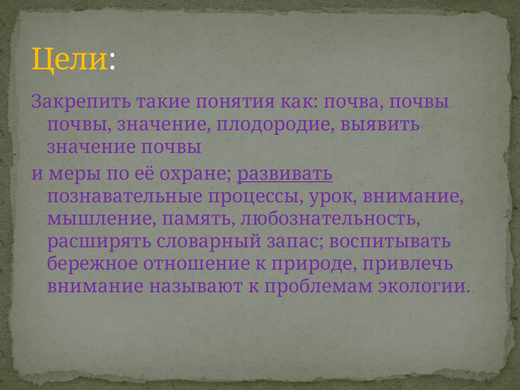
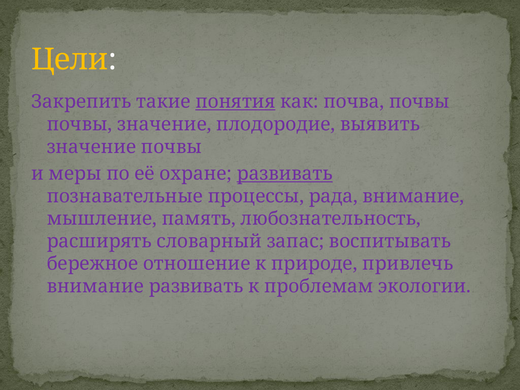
понятия underline: none -> present
урок: урок -> рада
внимание называют: называют -> развивать
